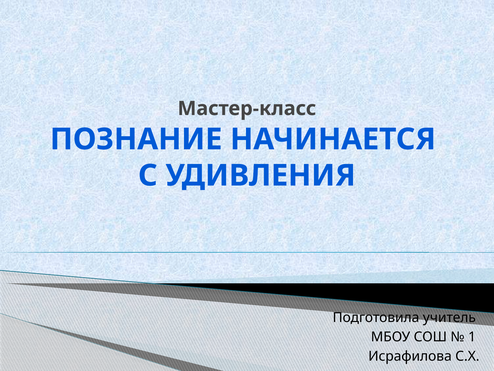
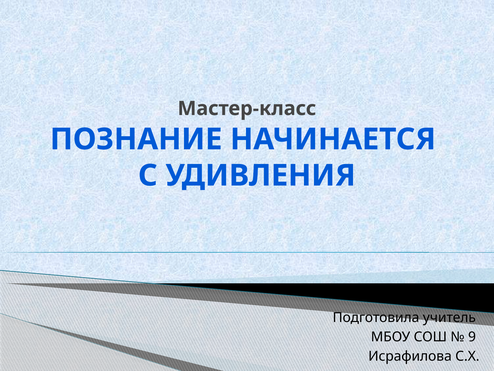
1: 1 -> 9
